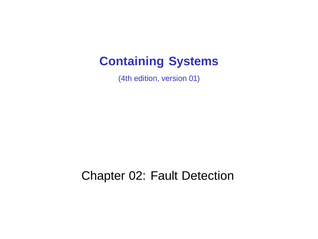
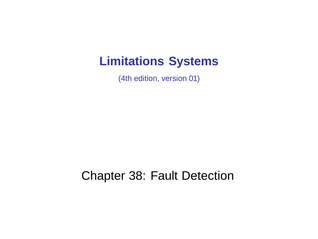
Containing: Containing -> Limitations
02: 02 -> 38
